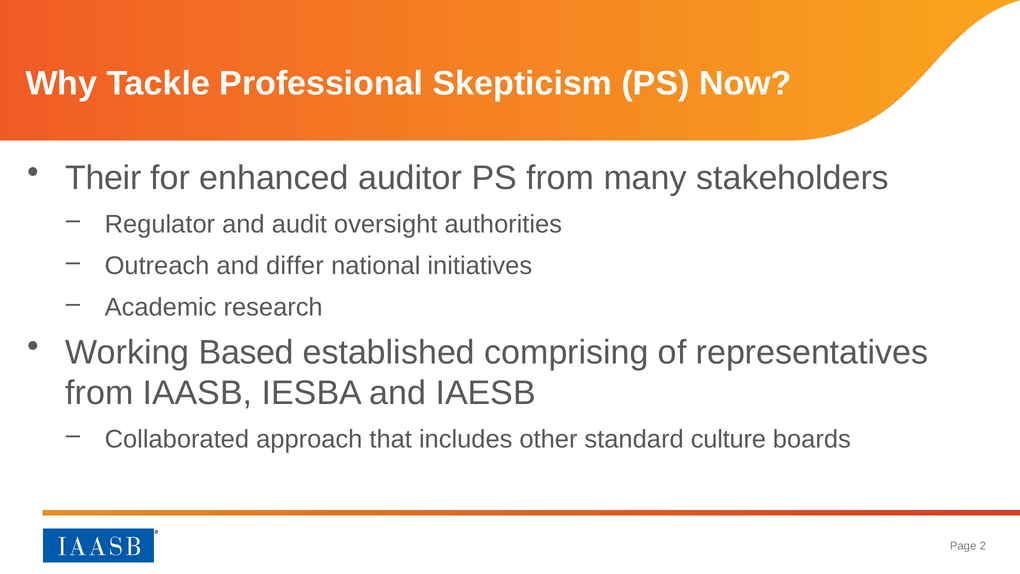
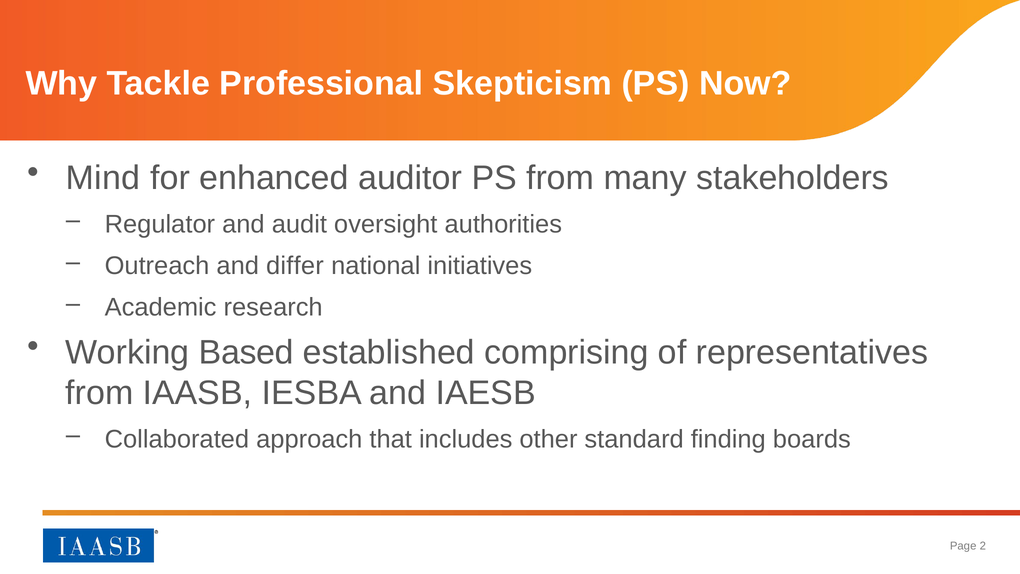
Their: Their -> Mind
culture: culture -> finding
